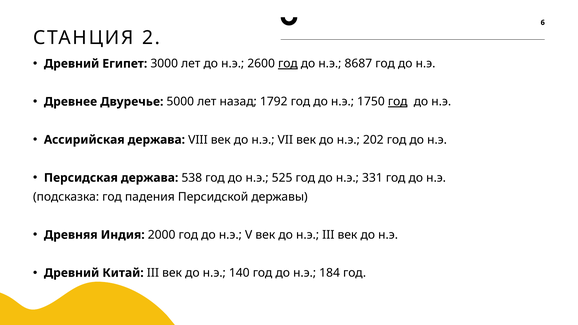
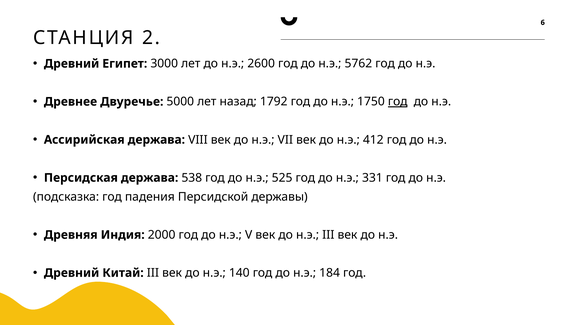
год at (288, 64) underline: present -> none
8687: 8687 -> 5762
202: 202 -> 412
